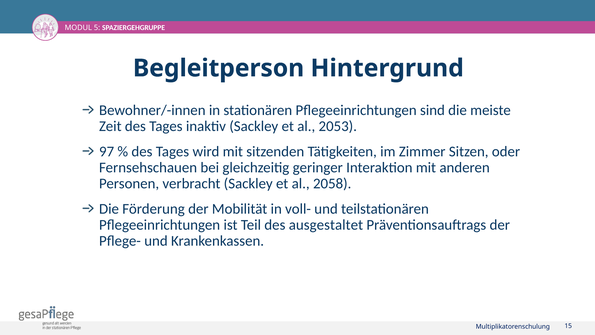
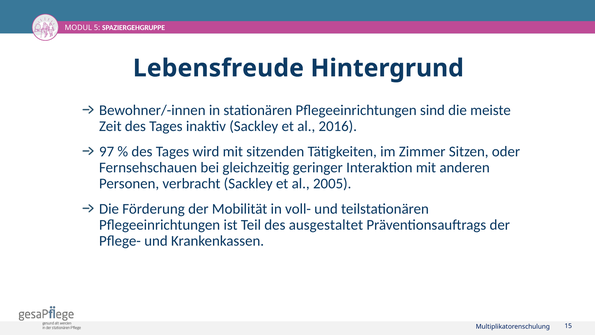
Begleitperson: Begleitperson -> Lebensfreude
2053: 2053 -> 2016
2058: 2058 -> 2005
